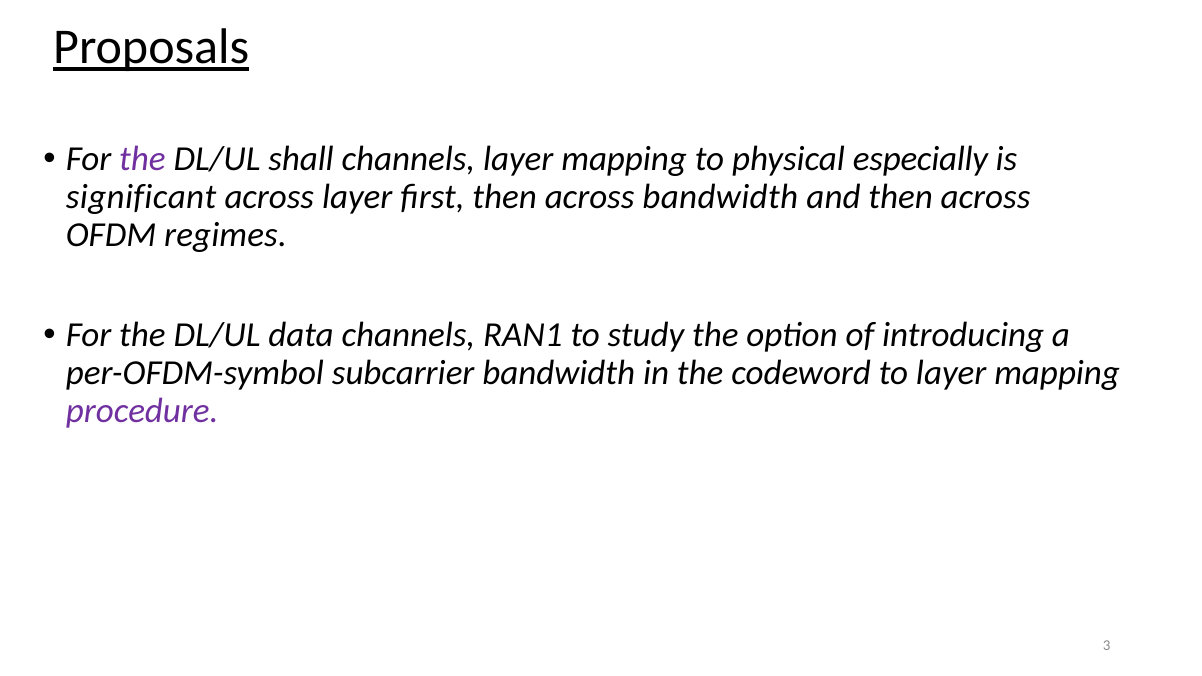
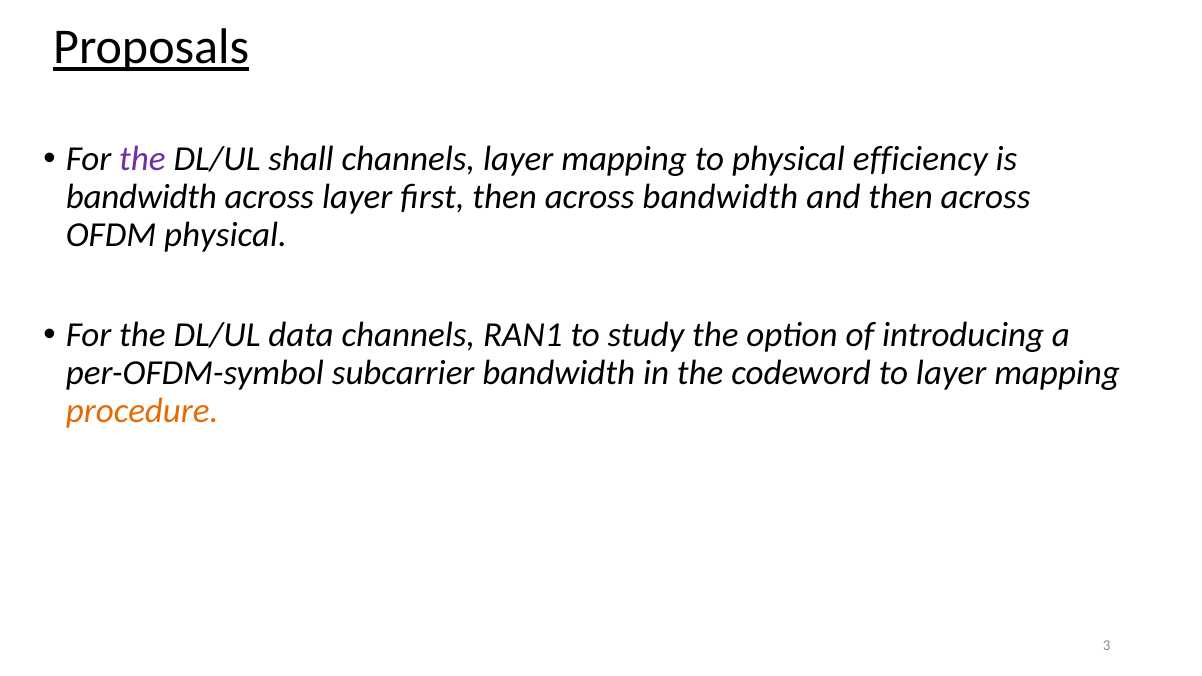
especially: especially -> efficiency
significant at (141, 197): significant -> bandwidth
OFDM regimes: regimes -> physical
procedure colour: purple -> orange
